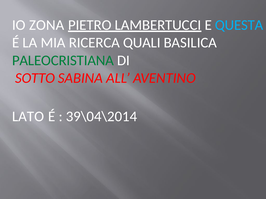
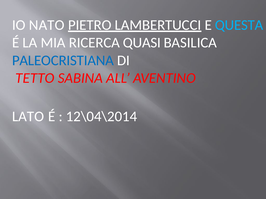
ZONA: ZONA -> NATO
QUALI: QUALI -> QUASI
PALEOCRISTIANA colour: green -> blue
SOTTO: SOTTO -> TETTO
39\04\2014: 39\04\2014 -> 12\04\2014
